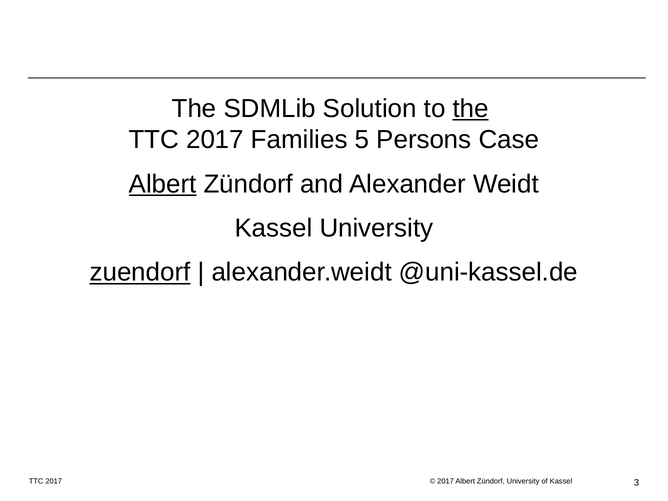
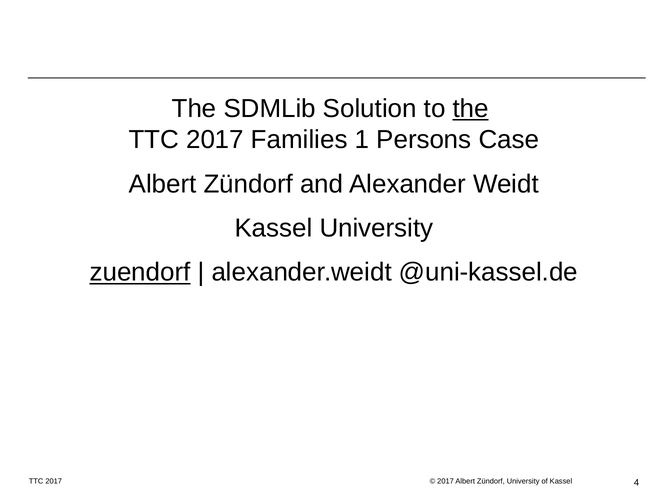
5: 5 -> 1
Albert at (163, 184) underline: present -> none
3: 3 -> 4
